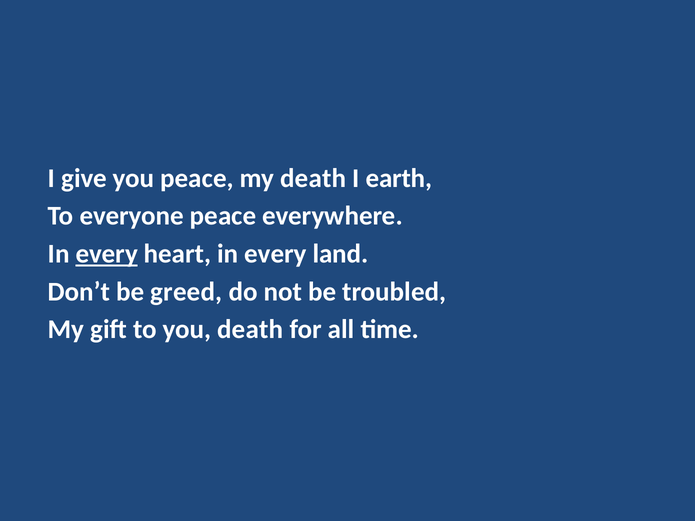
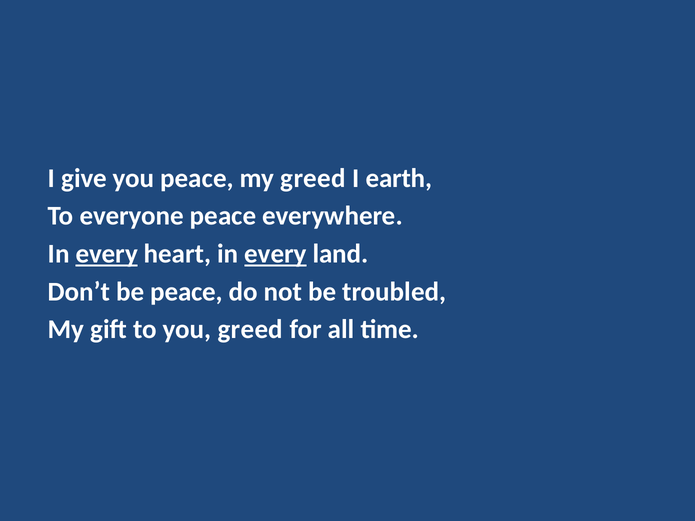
my death: death -> greed
every at (275, 254) underline: none -> present
be greed: greed -> peace
you death: death -> greed
